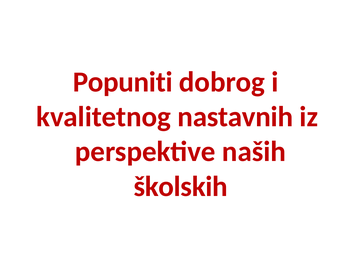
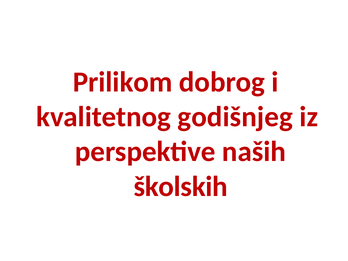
Popuniti: Popuniti -> Prilikom
nastavnih: nastavnih -> godišnjeg
